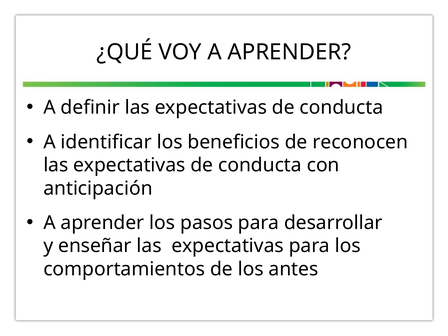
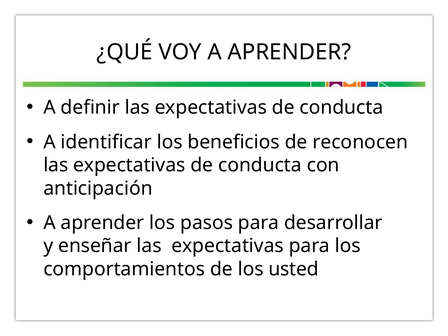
antes: antes -> usted
